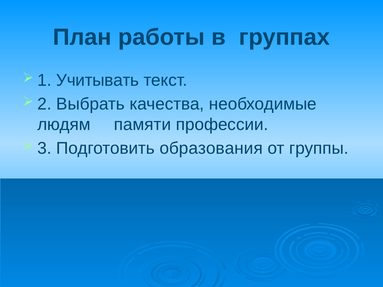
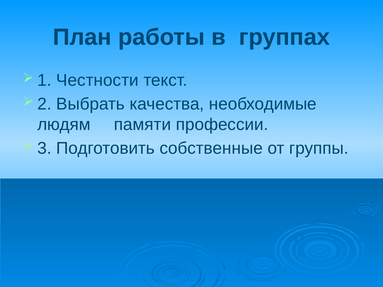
Учитывать: Учитывать -> Честности
образования: образования -> собственные
